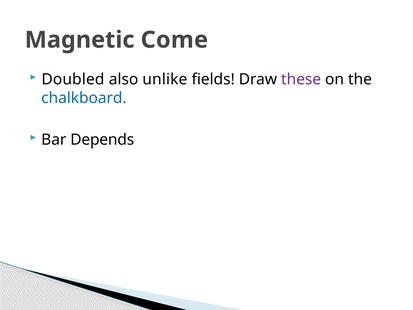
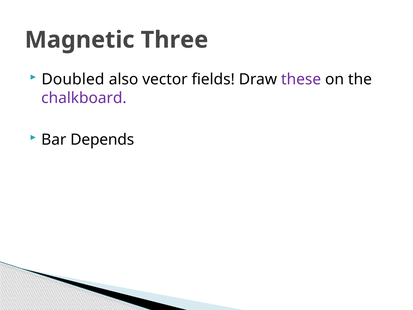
Come: Come -> Three
unlike: unlike -> vector
chalkboard colour: blue -> purple
